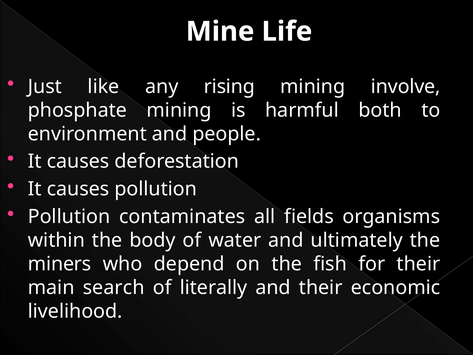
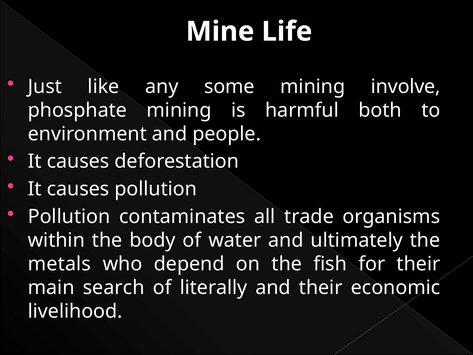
rising: rising -> some
fields: fields -> trade
miners: miners -> metals
